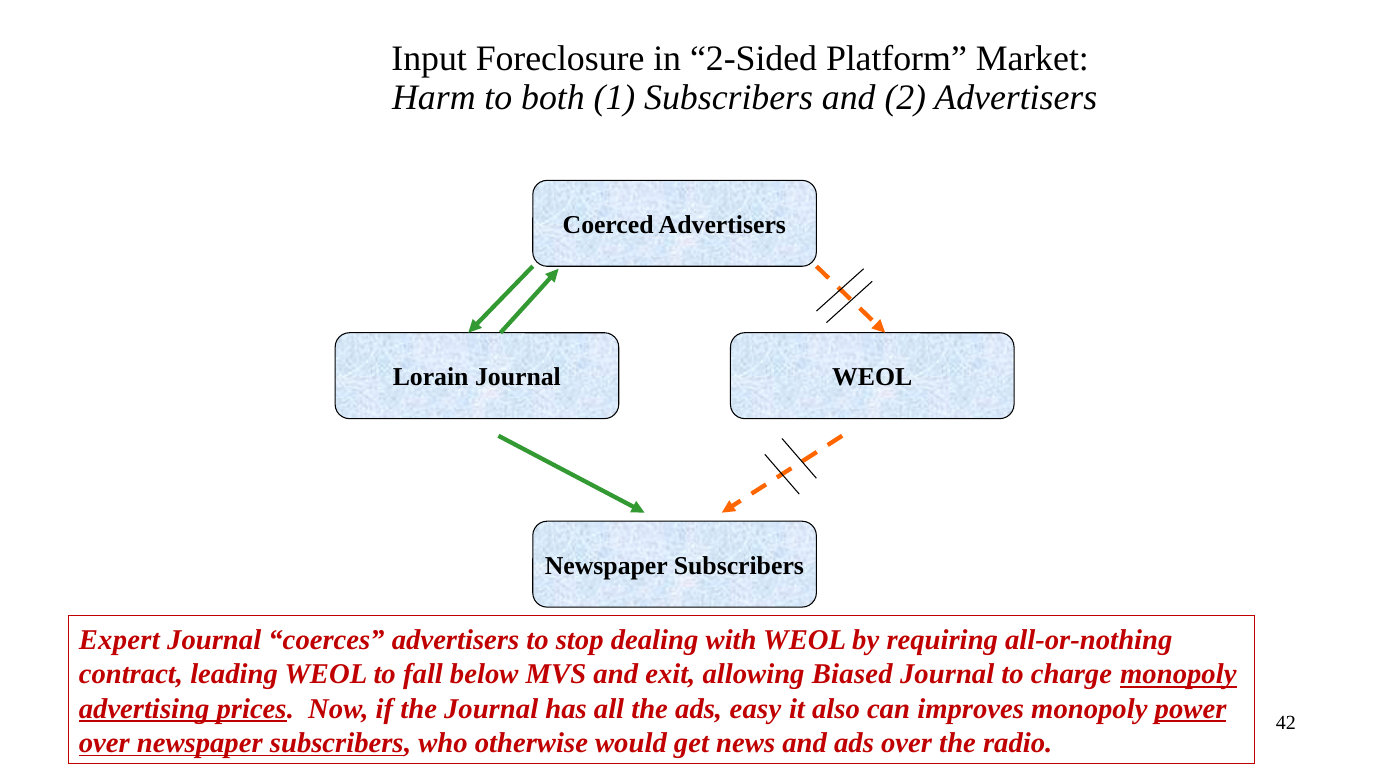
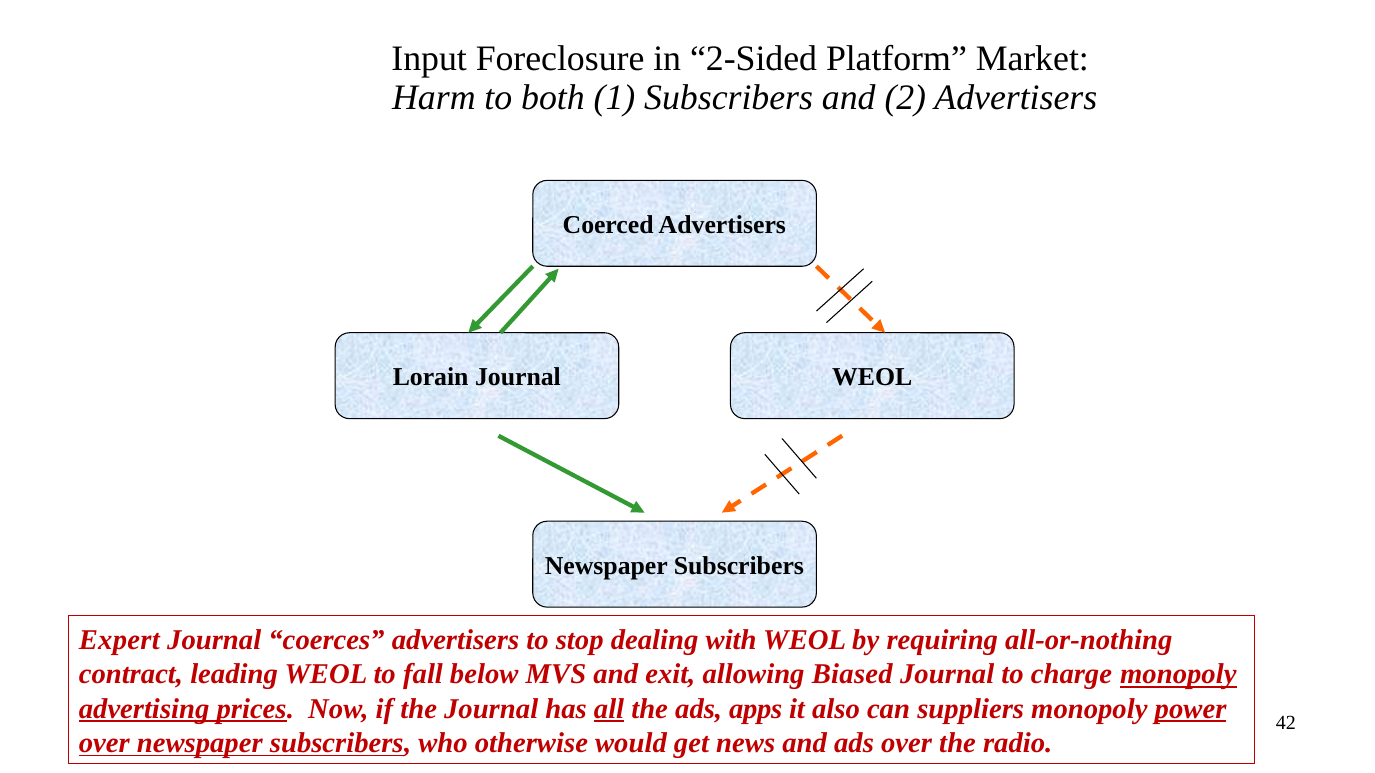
all underline: none -> present
easy: easy -> apps
improves: improves -> suppliers
